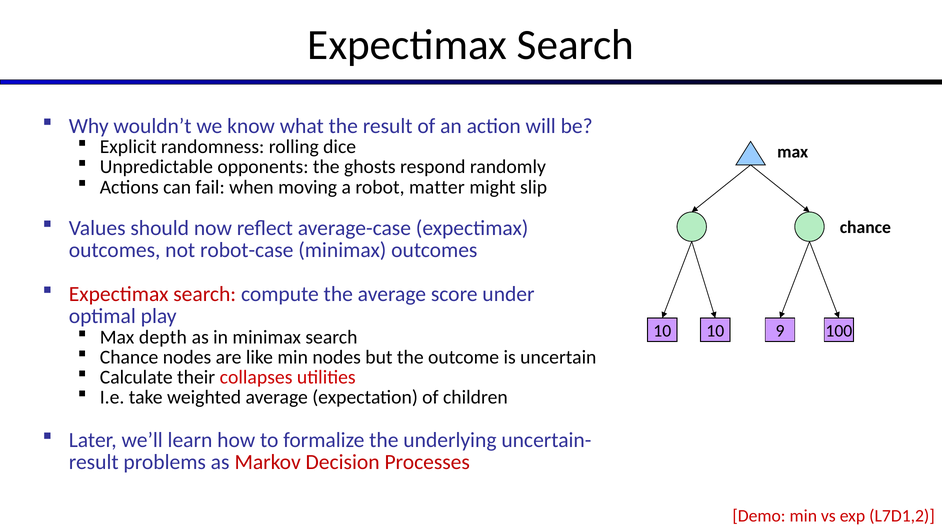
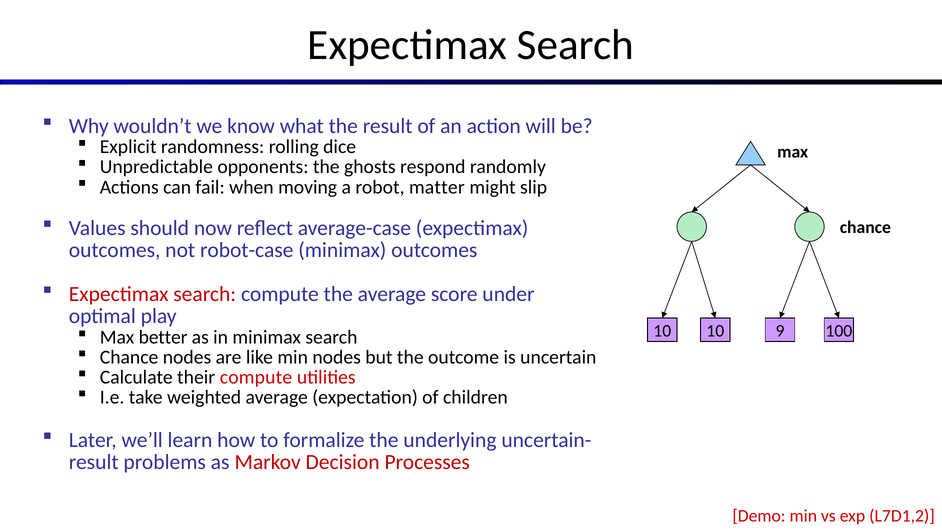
depth: depth -> better
their collapses: collapses -> compute
